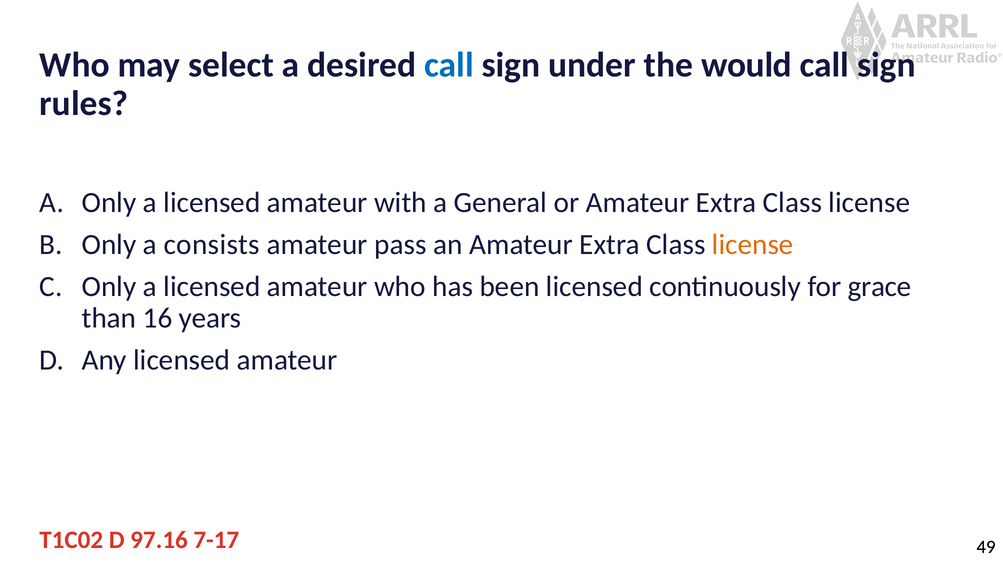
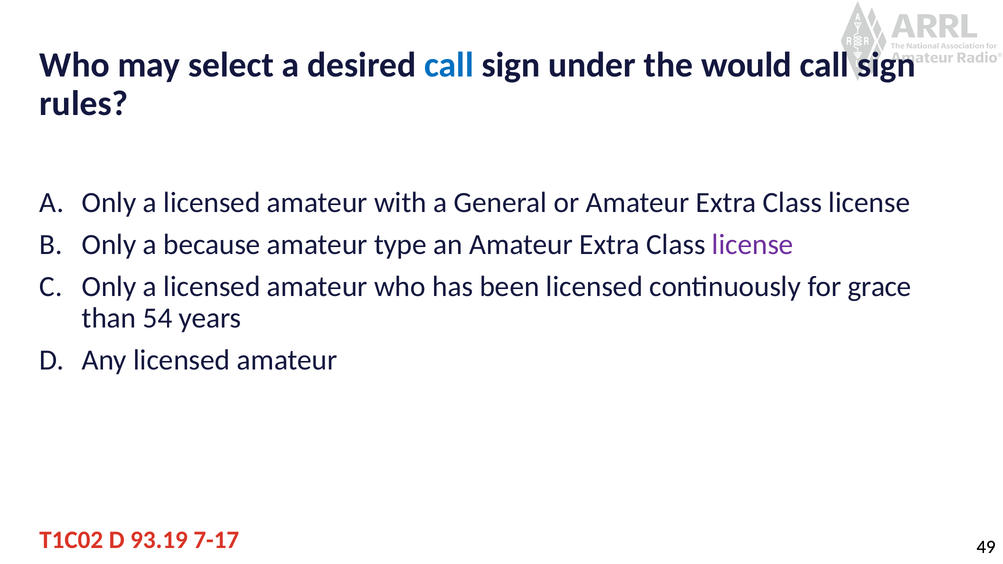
consists: consists -> because
pass: pass -> type
license at (753, 245) colour: orange -> purple
16: 16 -> 54
97.16: 97.16 -> 93.19
